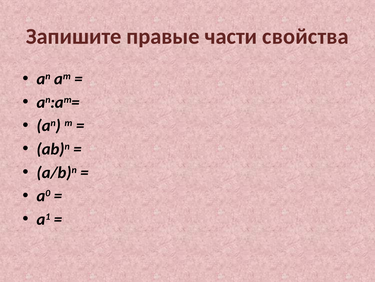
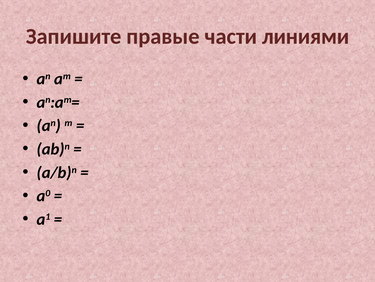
свойства: свойства -> линиями
